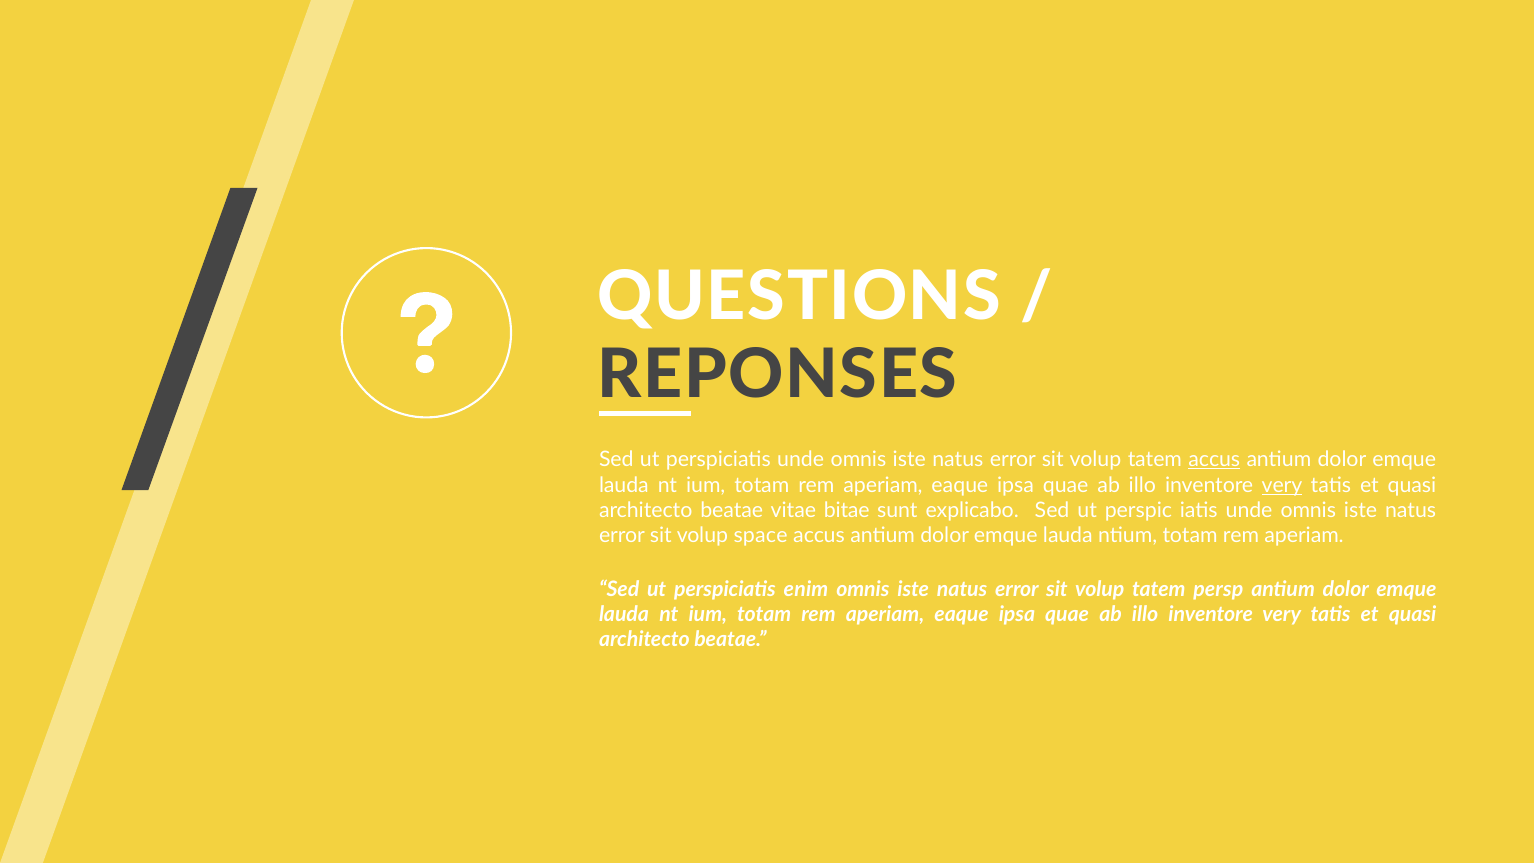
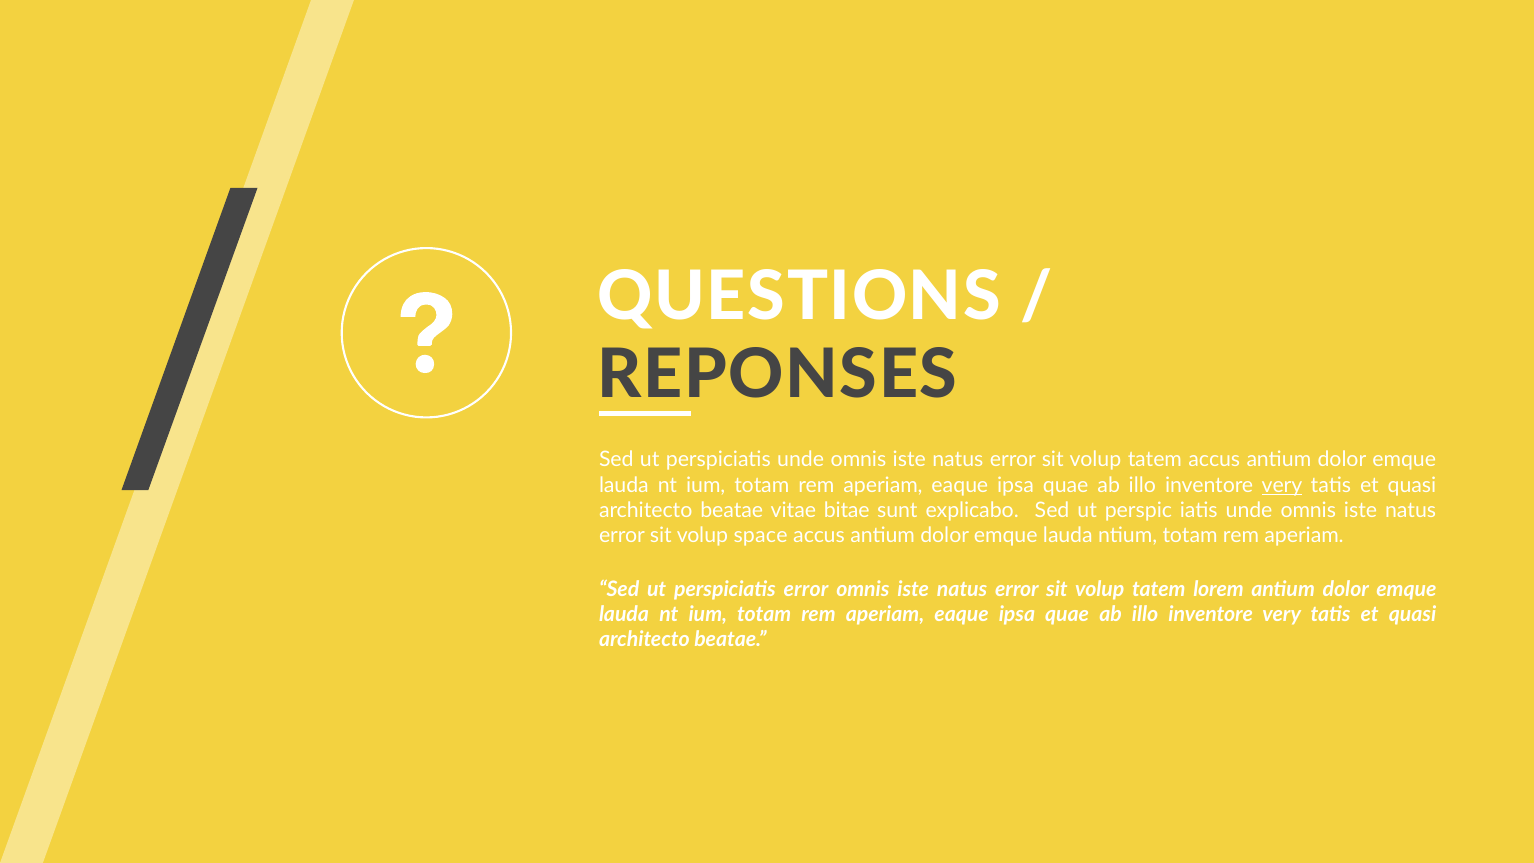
accus at (1214, 460) underline: present -> none
perspiciatis enim: enim -> error
persp: persp -> lorem
